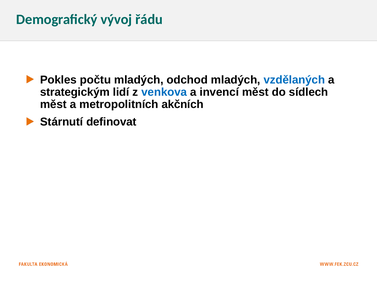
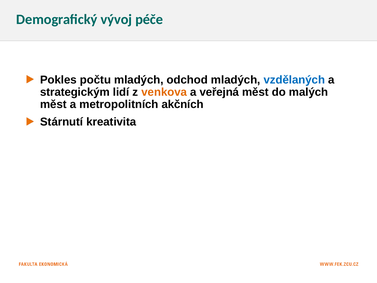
řádu: řádu -> péče
venkova colour: blue -> orange
invencí: invencí -> veřejná
sídlech: sídlech -> malých
definovat: definovat -> kreativita
